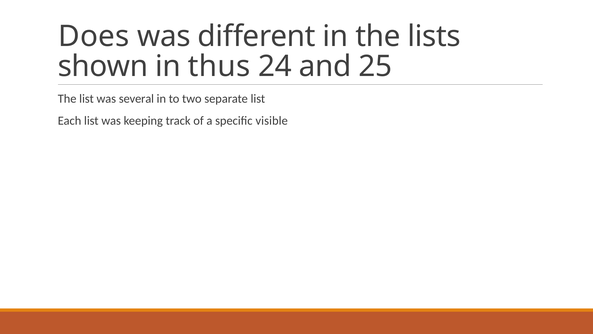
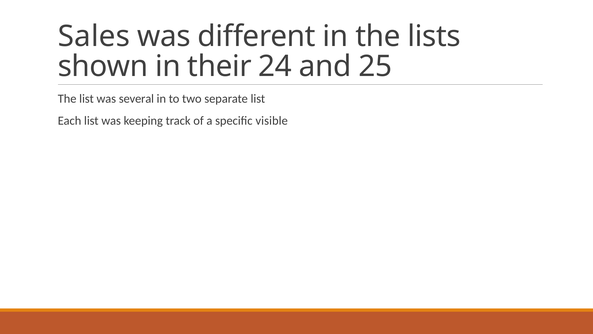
Does: Does -> Sales
thus: thus -> their
